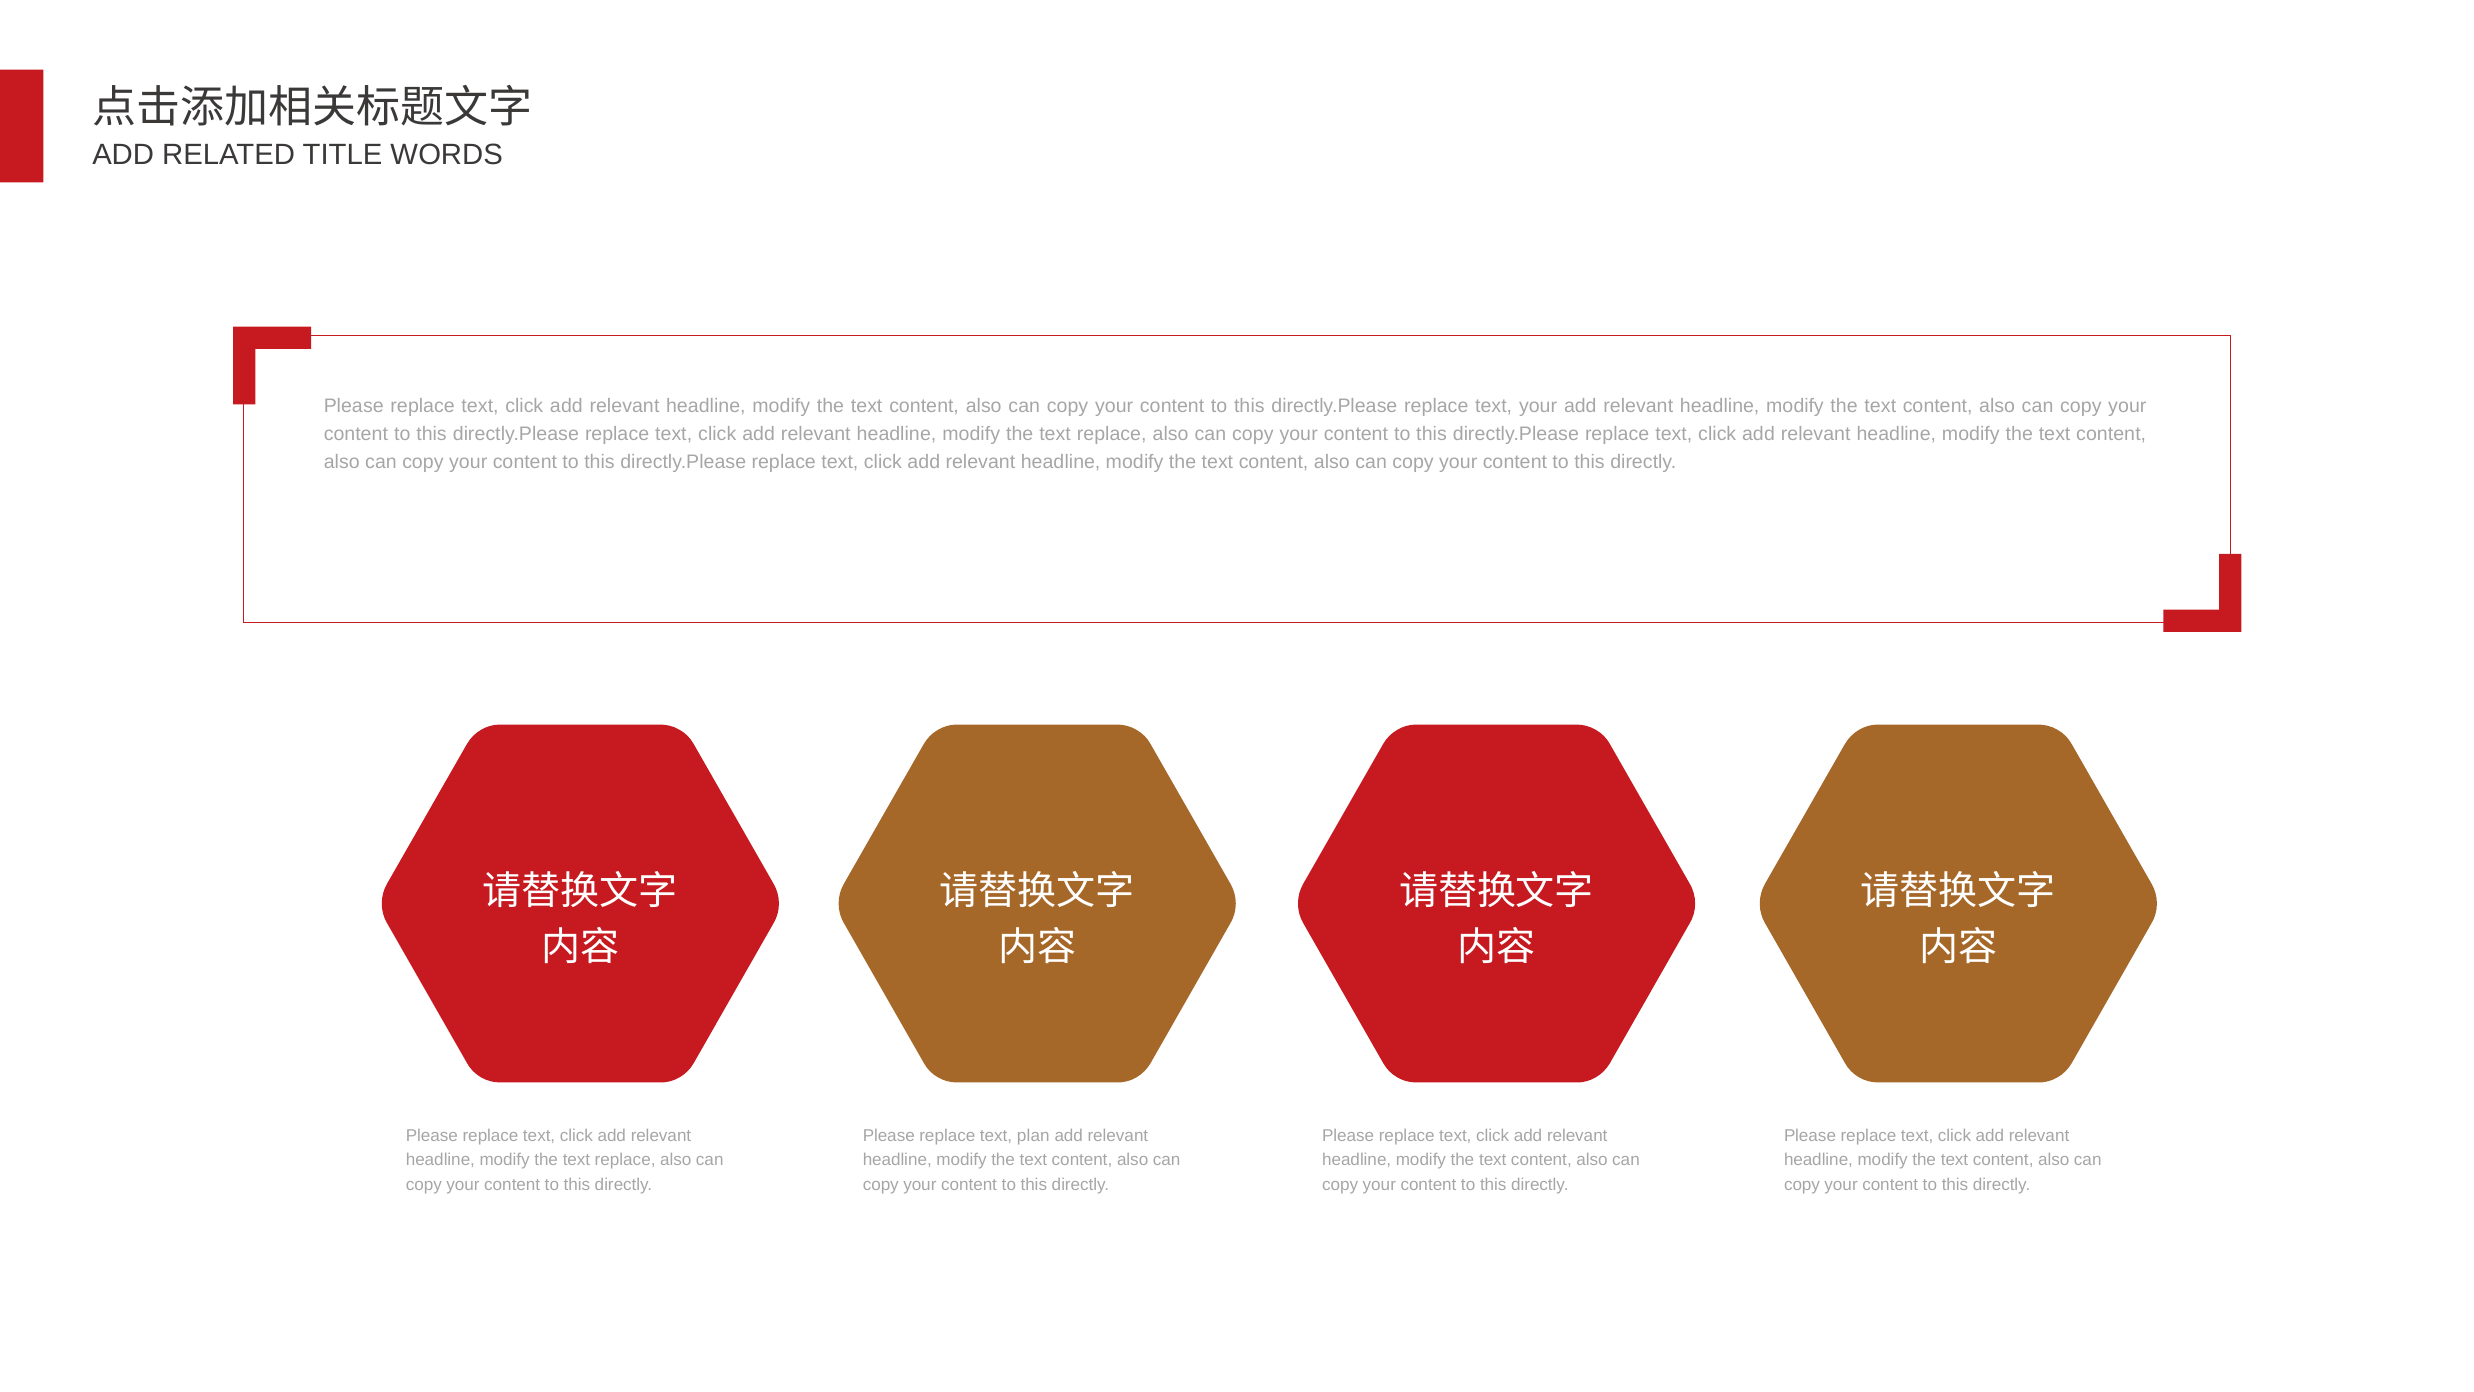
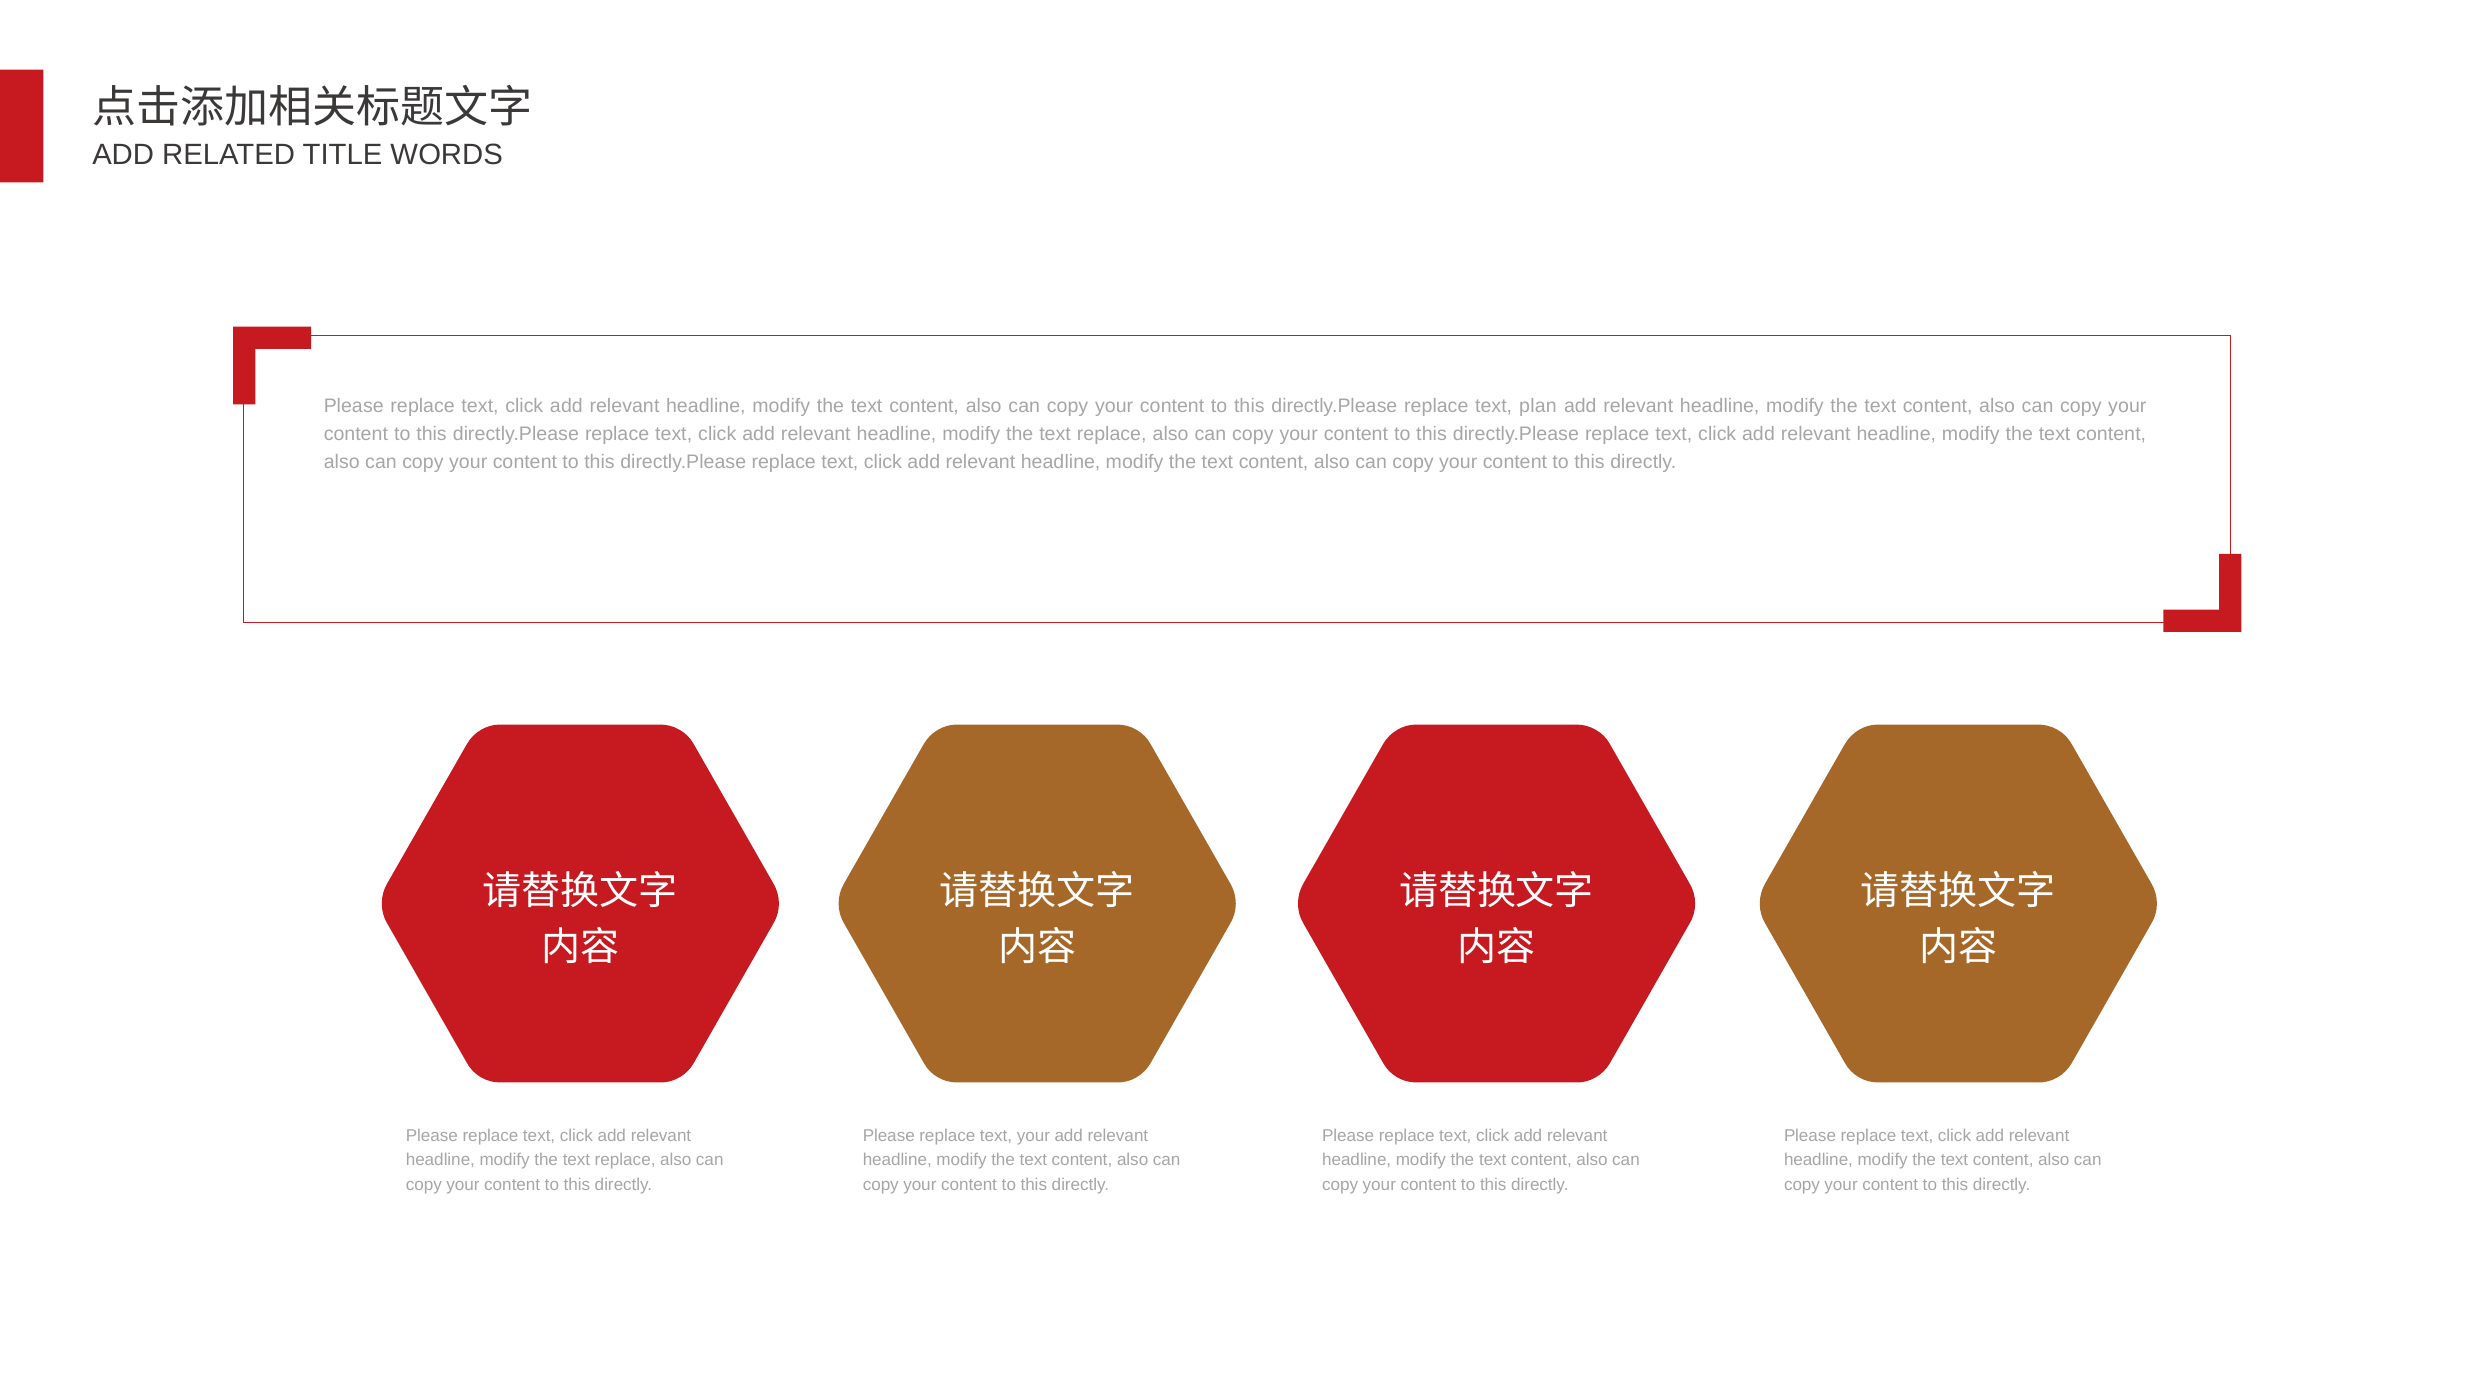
text your: your -> plan
text plan: plan -> your
